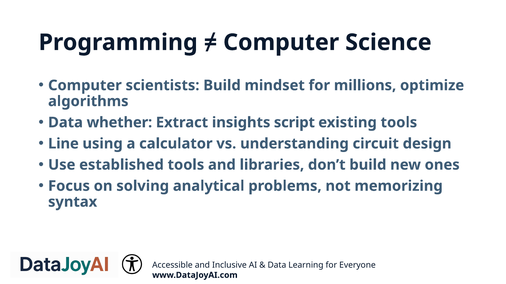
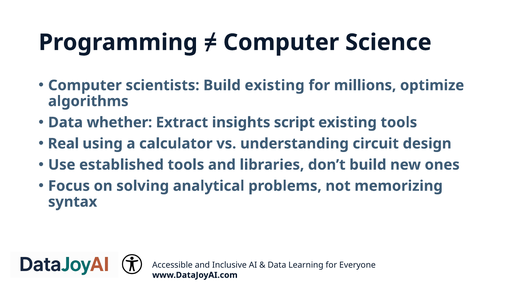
Build mindset: mindset -> existing
Line: Line -> Real
